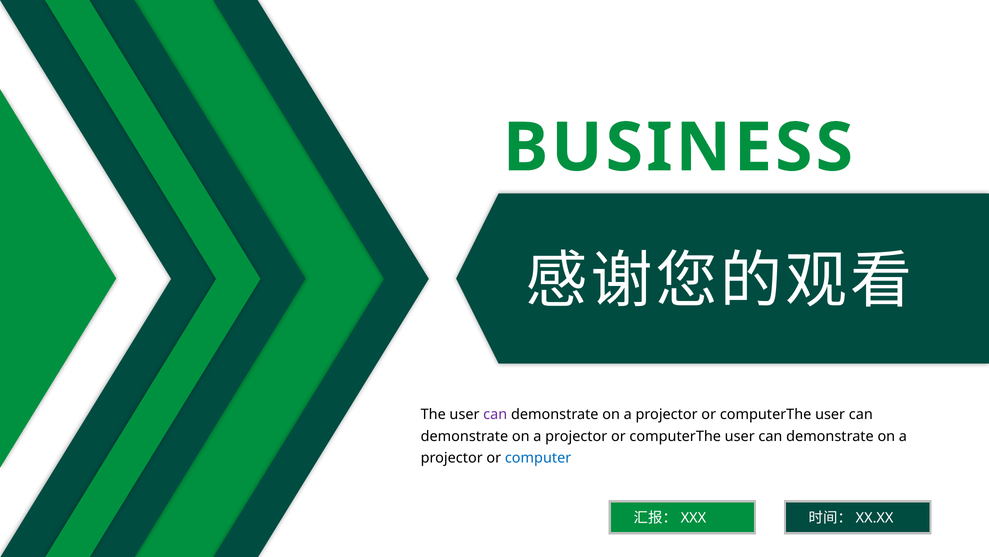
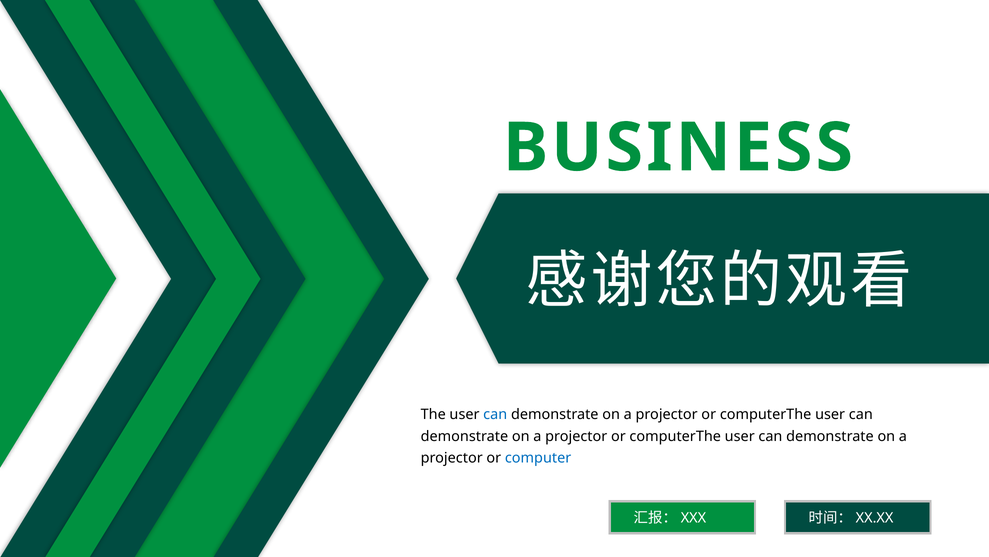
can at (495, 414) colour: purple -> blue
